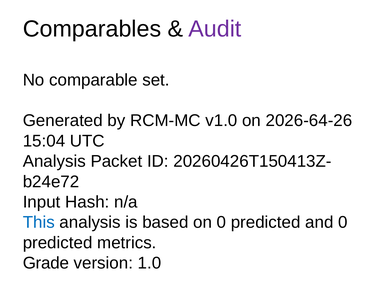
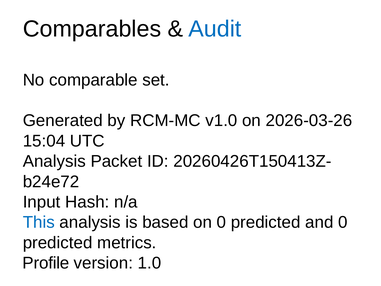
Audit colour: purple -> blue
2026-64-26: 2026-64-26 -> 2026-03-26
Grade: Grade -> Profile
